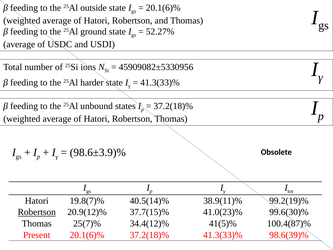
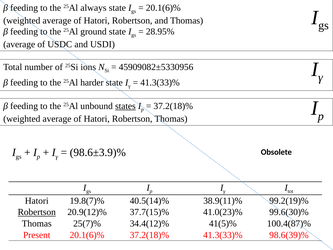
outside: outside -> always
52.27%: 52.27% -> 28.95%
states underline: none -> present
